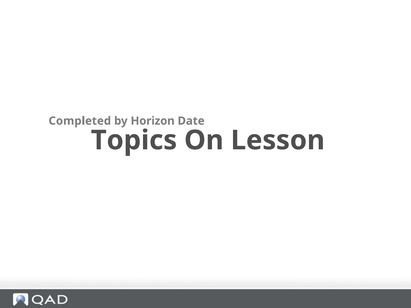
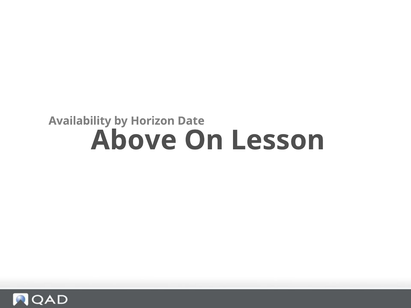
Completed: Completed -> Availability
Topics: Topics -> Above
